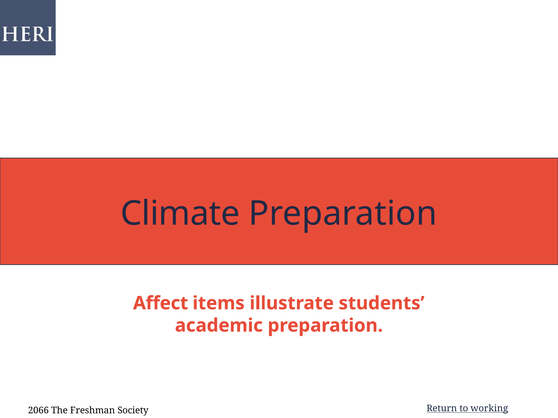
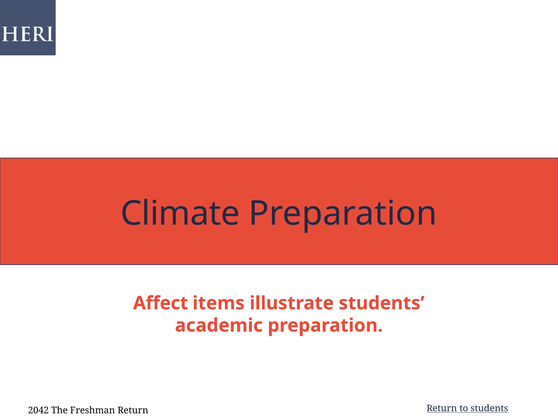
2066: 2066 -> 2042
Freshman Society: Society -> Return
to working: working -> students
